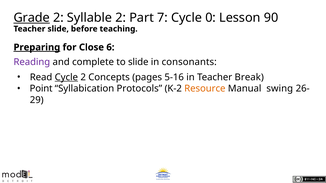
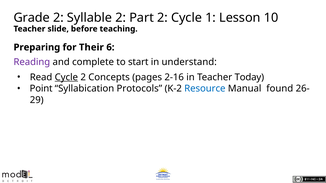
Grade underline: present -> none
Part 7: 7 -> 2
0: 0 -> 1
90: 90 -> 10
Preparing underline: present -> none
Close: Close -> Their
to slide: slide -> start
consonants: consonants -> understand
5-16: 5-16 -> 2-16
Break: Break -> Today
Resource colour: orange -> blue
swing: swing -> found
